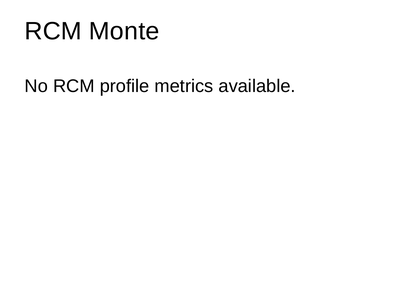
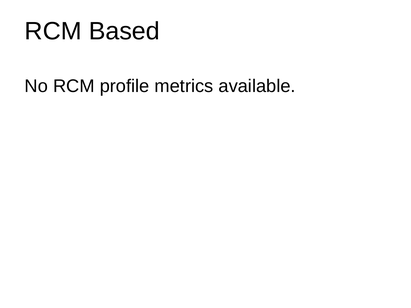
Monte: Monte -> Based
